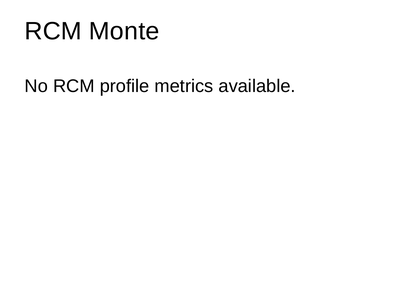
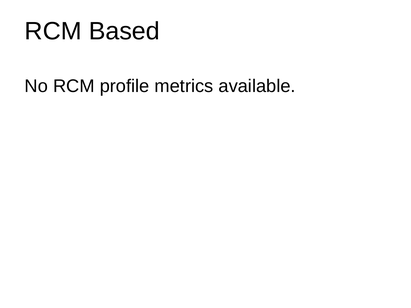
Monte: Monte -> Based
